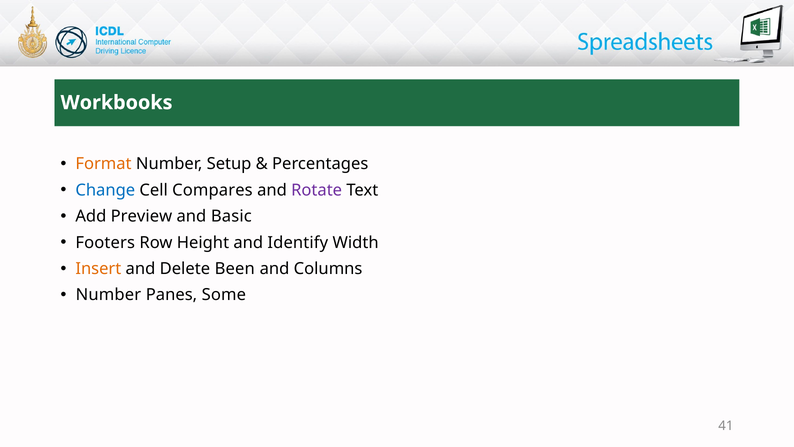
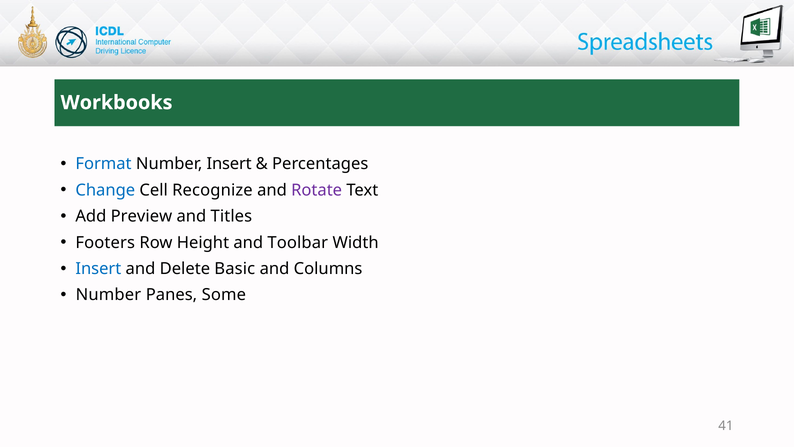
Format colour: orange -> blue
Number Setup: Setup -> Insert
Compares: Compares -> Recognize
Basic: Basic -> Titles
Identify: Identify -> Toolbar
Insert at (98, 269) colour: orange -> blue
Been: Been -> Basic
